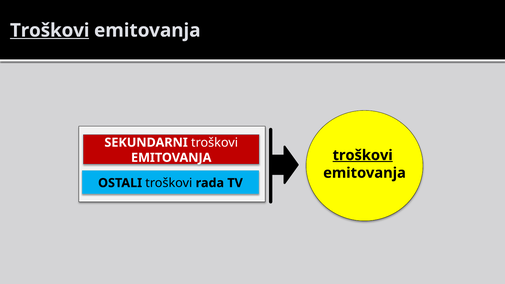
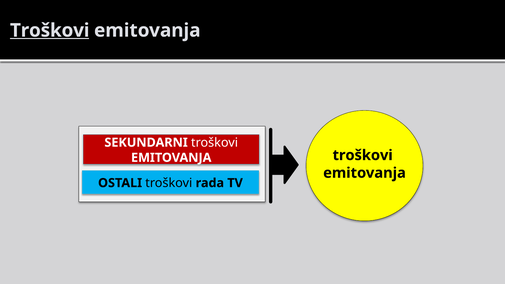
troškovi at (363, 155) underline: present -> none
